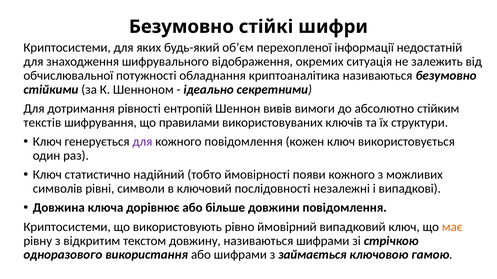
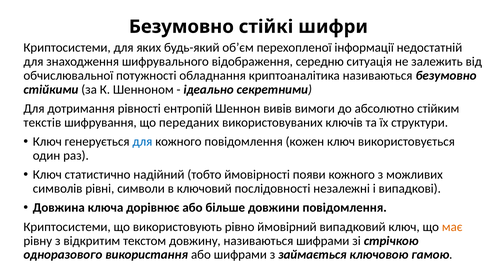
окремих: окремих -> середню
правилами: правилами -> переданих
для at (142, 142) colour: purple -> blue
